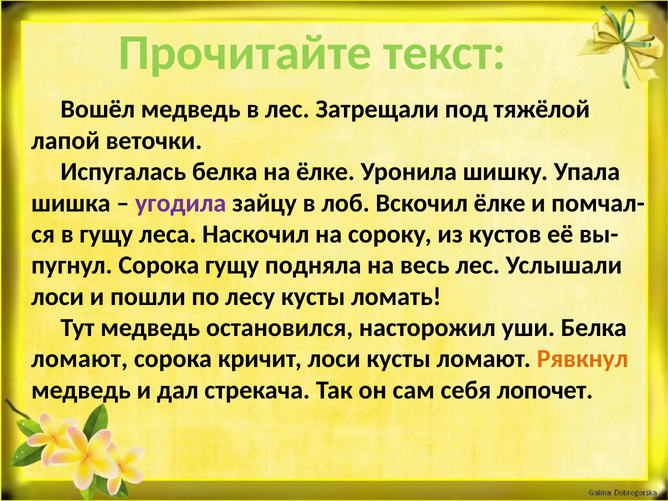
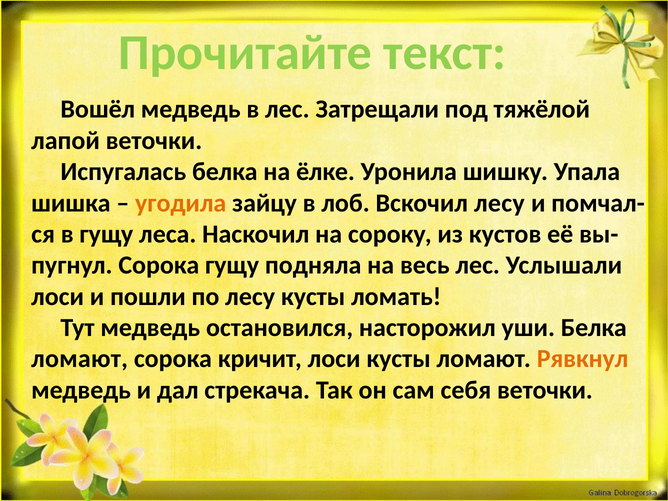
угодила colour: purple -> orange
Вскочил ёлке: ёлке -> лесу
себя лопочет: лопочет -> веточки
